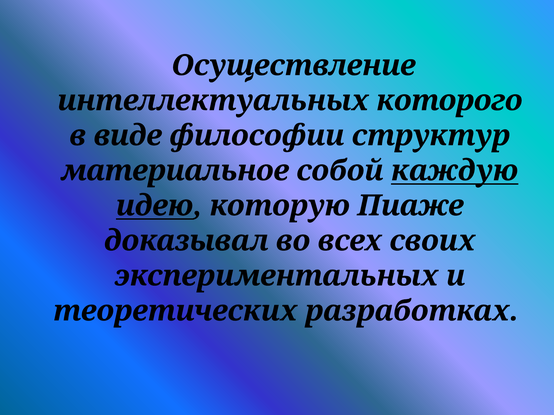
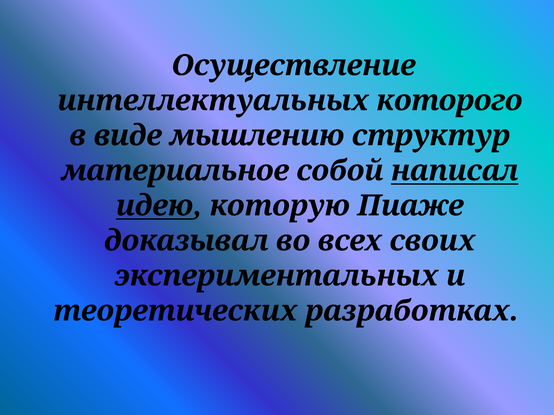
философии: философии -> мышлению
каждую: каждую -> написал
